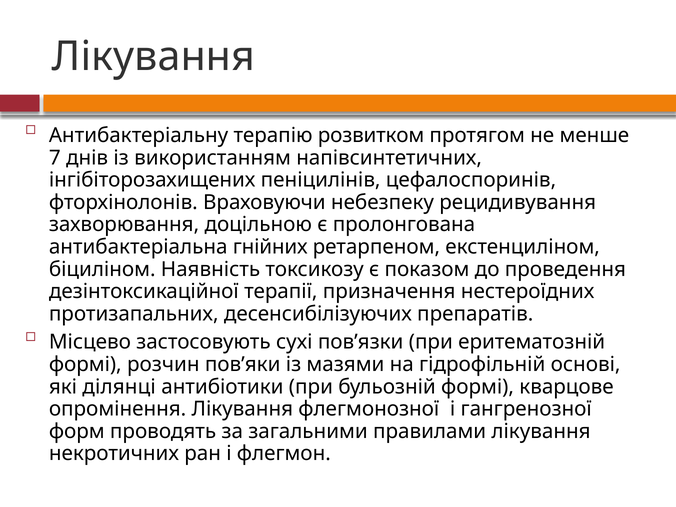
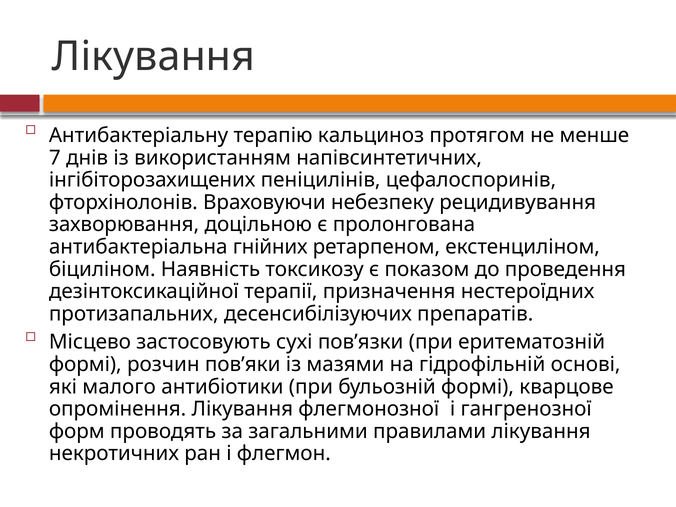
розвитком: розвитком -> кальциноз
ділянці: ділянці -> малого
